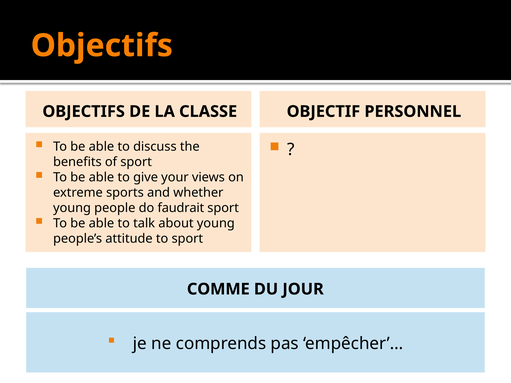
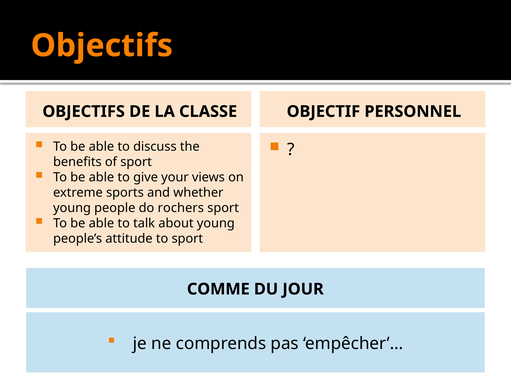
faudrait: faudrait -> rochers
